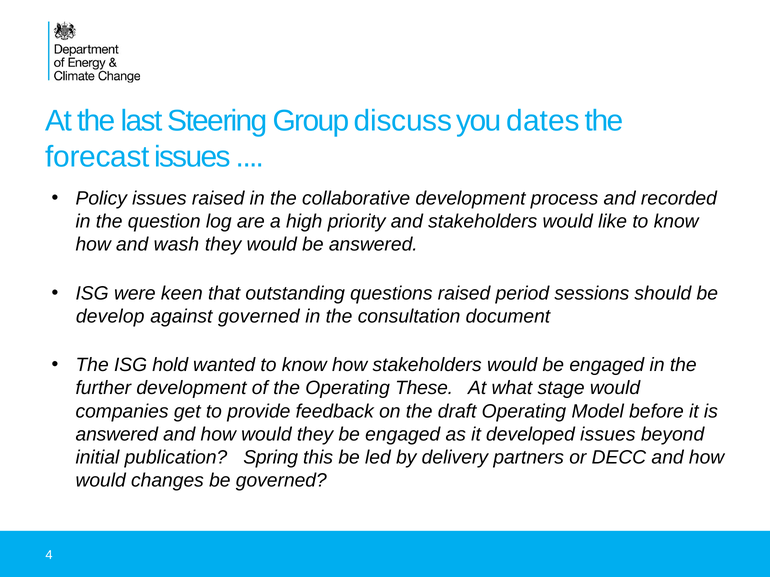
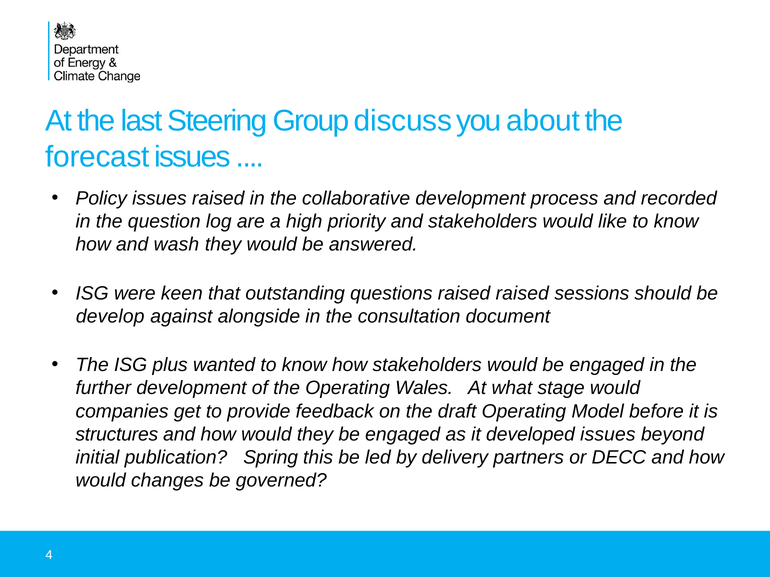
dates: dates -> about
raised period: period -> raised
against governed: governed -> alongside
hold: hold -> plus
These: These -> Wales
answered at (117, 435): answered -> structures
